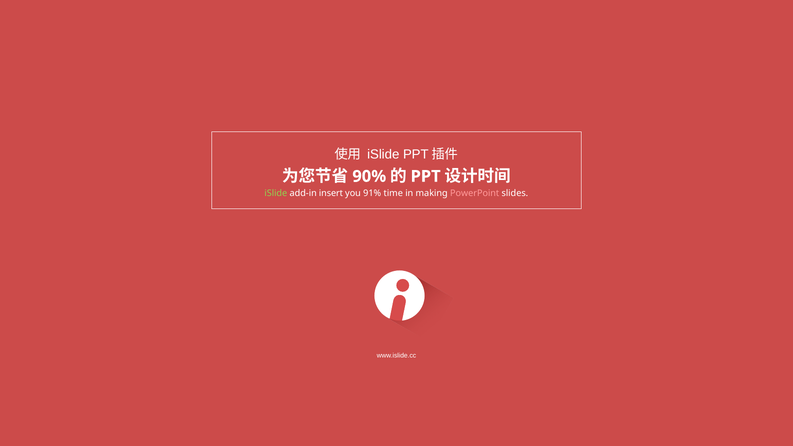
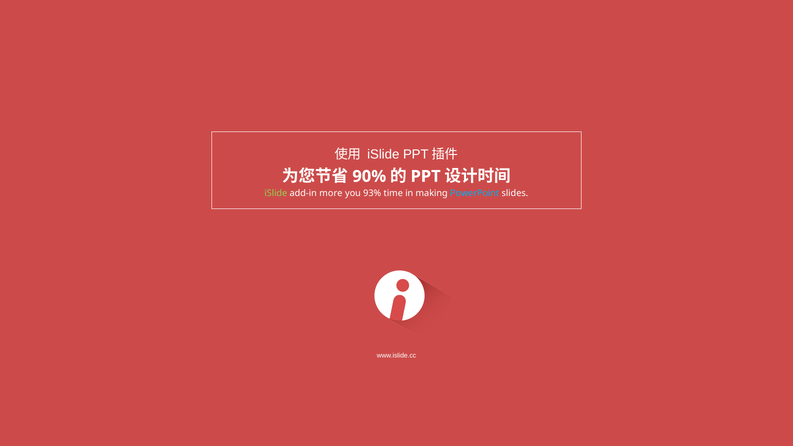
insert: insert -> more
91%: 91% -> 93%
PowerPoint colour: pink -> light blue
